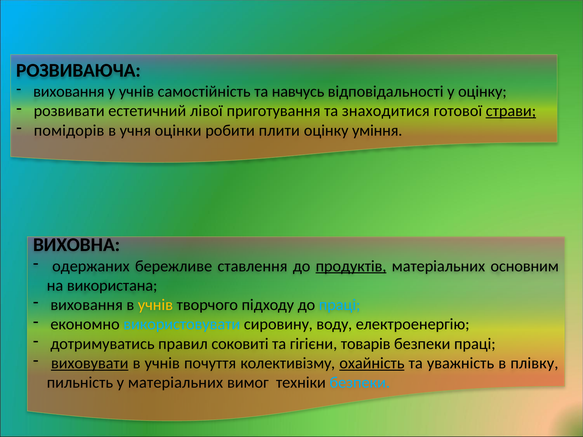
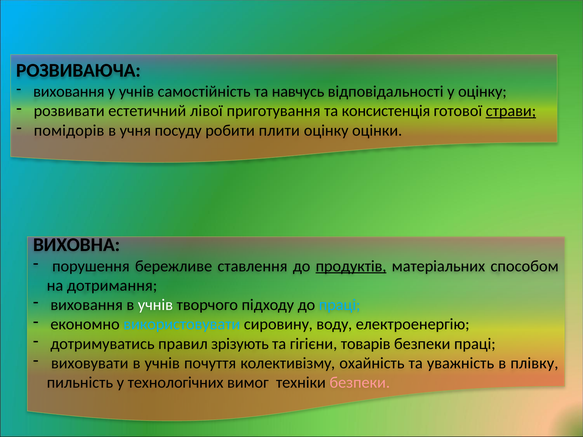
знаходитися: знаходитися -> консистенція
оцінки: оцінки -> посуду
уміння: уміння -> оцінки
одержаних: одержаних -> порушення
основним: основним -> способом
використана: використана -> дотримання
учнів at (155, 305) colour: yellow -> white
соковиті: соковиті -> зрізують
виховувати underline: present -> none
охайність underline: present -> none
у матеріальних: матеріальних -> технологічних
безпеки at (360, 383) colour: light blue -> pink
